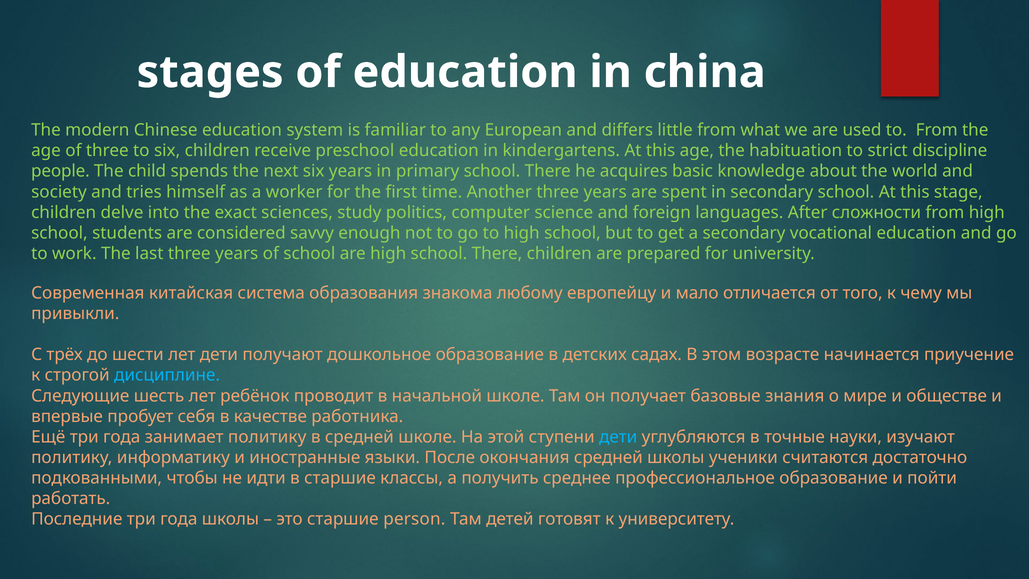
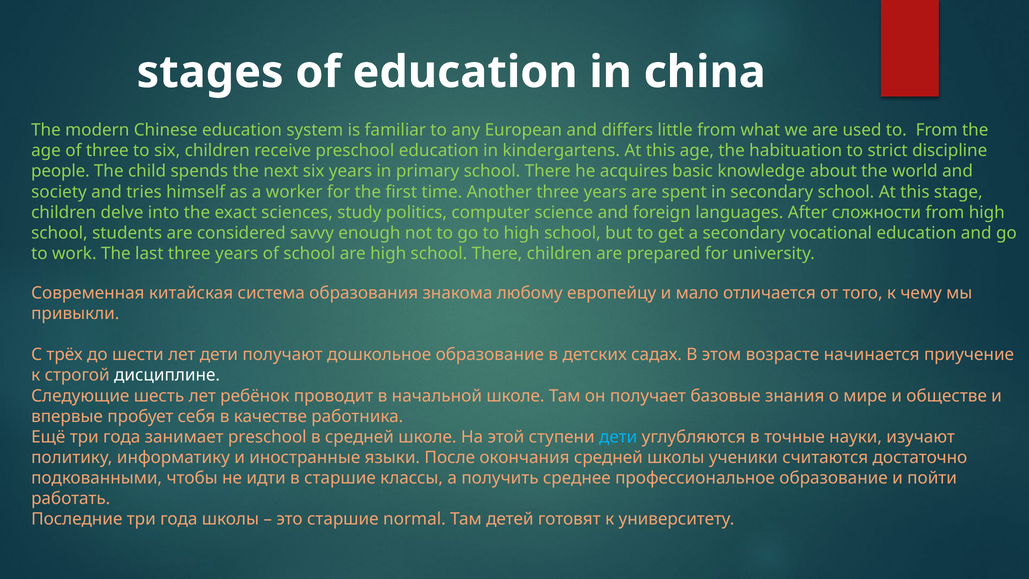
дисциплине colour: light blue -> white
занимает политику: политику -> preschool
person: person -> normal
